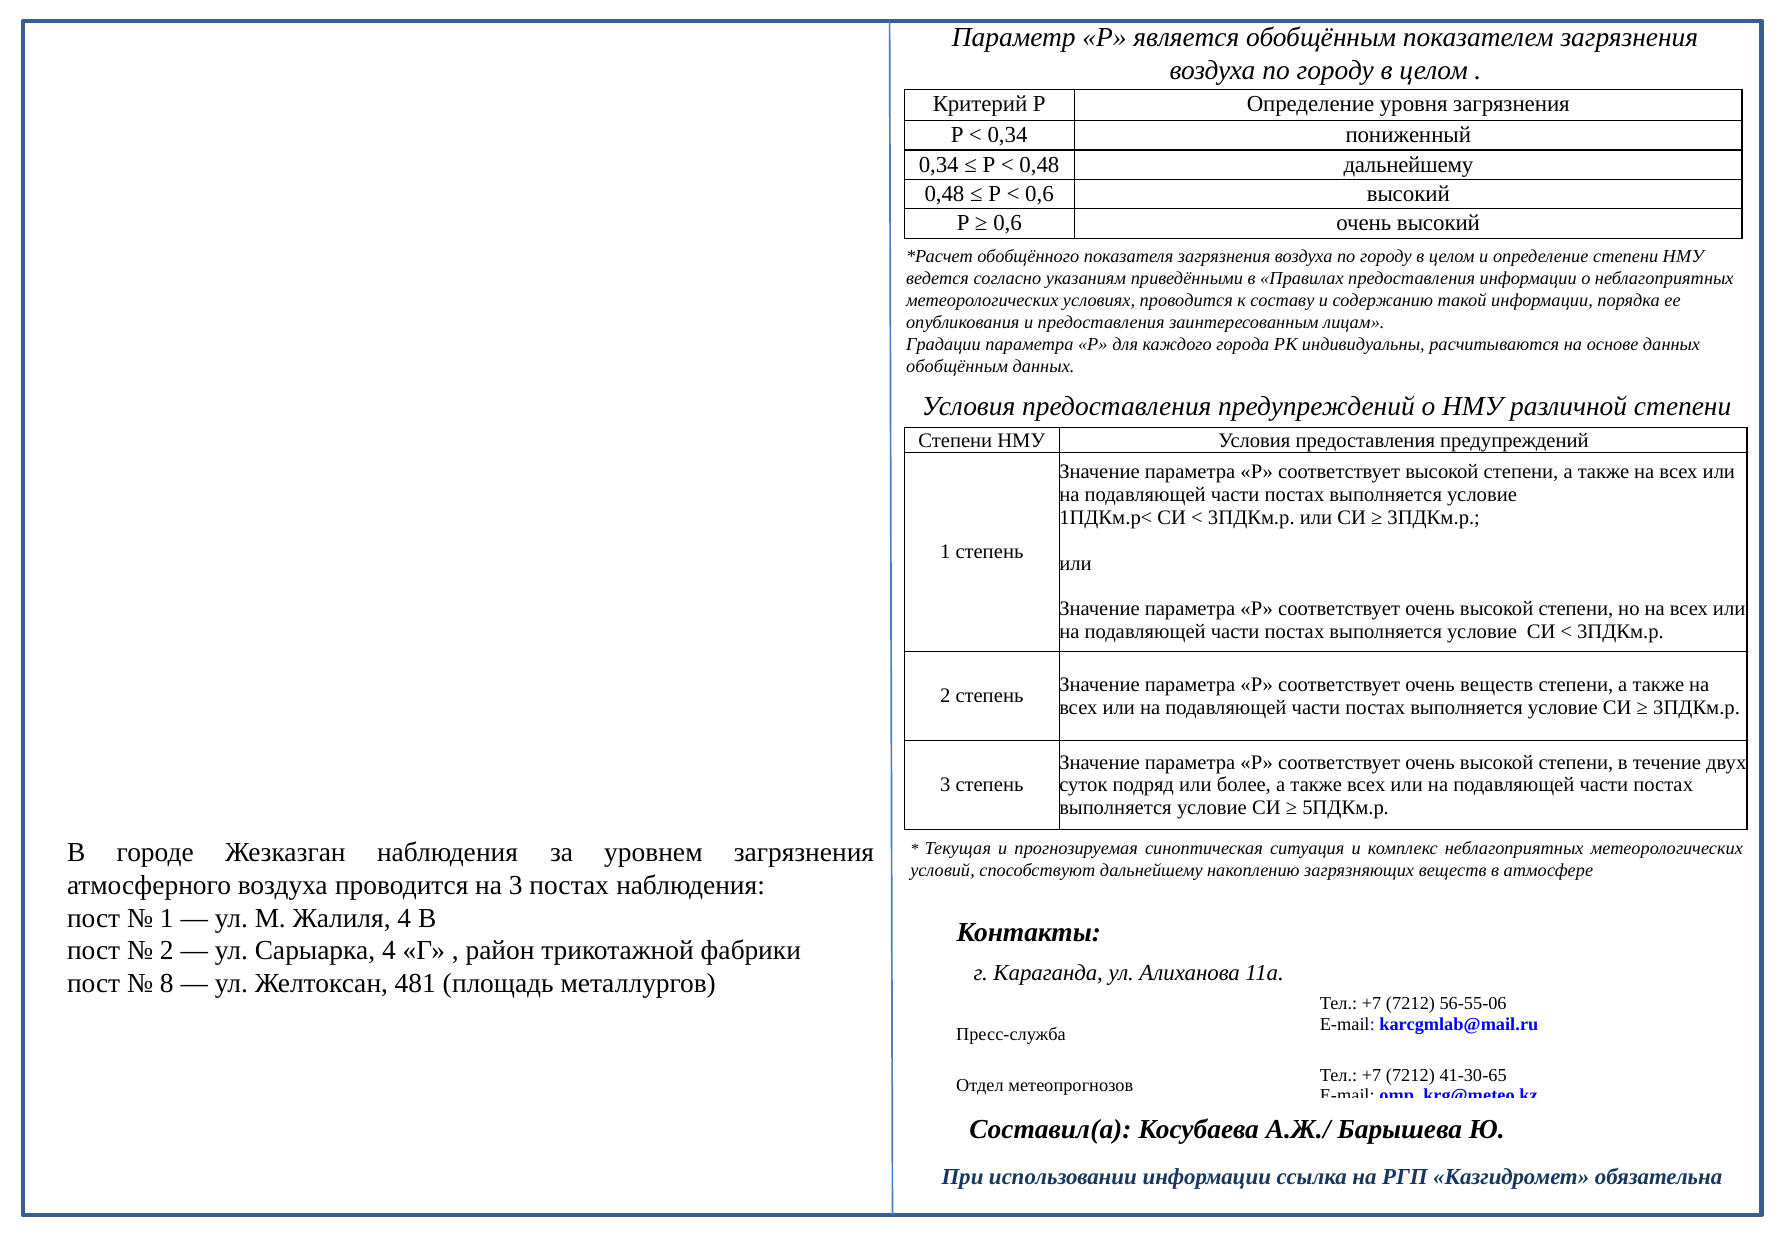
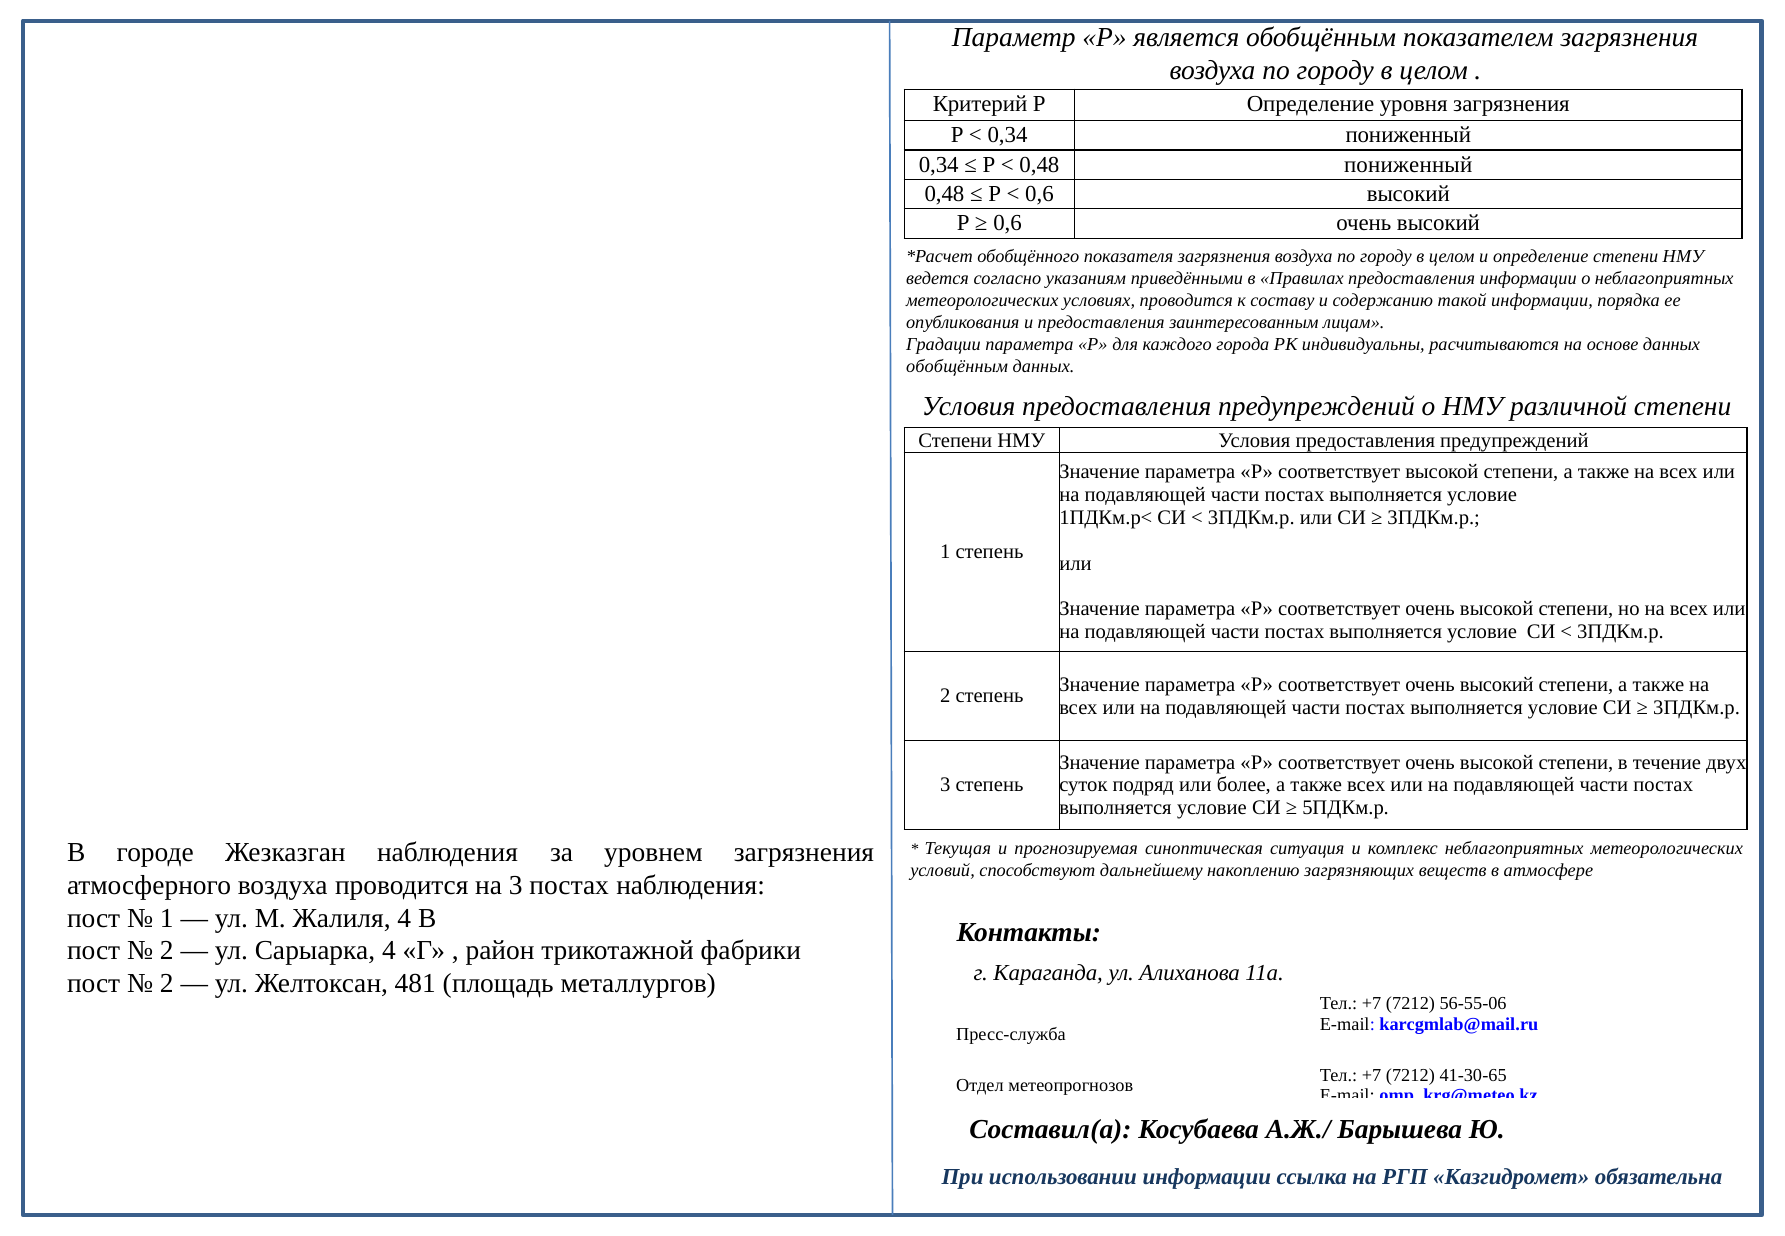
0,48 дальнейшему: дальнейшему -> пониженный
соответствует очень веществ: веществ -> высокий
8 at (167, 984): 8 -> 2
